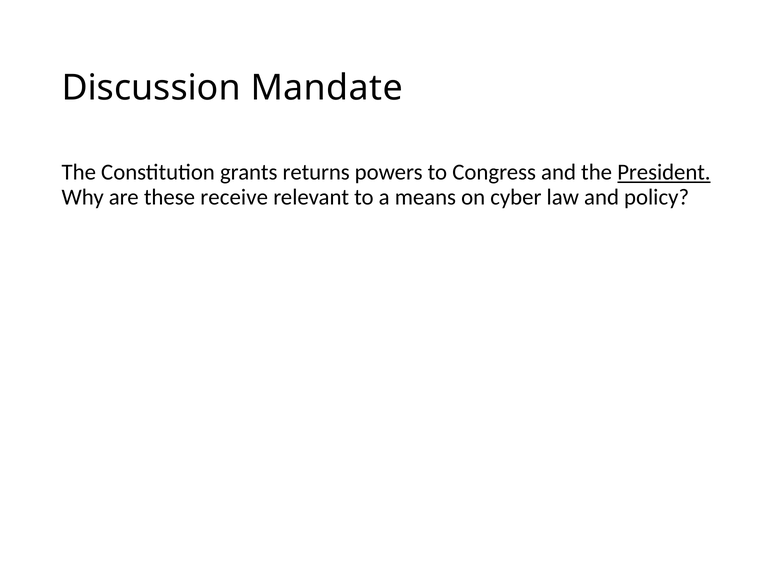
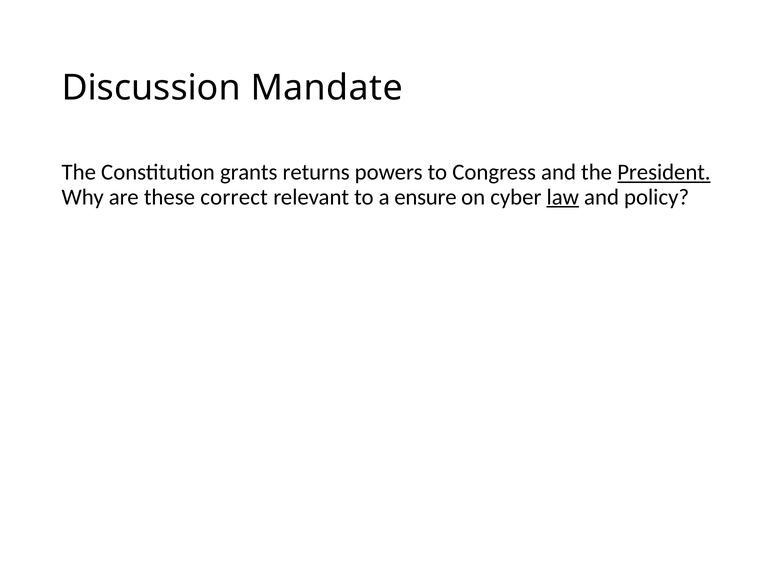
receive: receive -> correct
means: means -> ensure
law underline: none -> present
